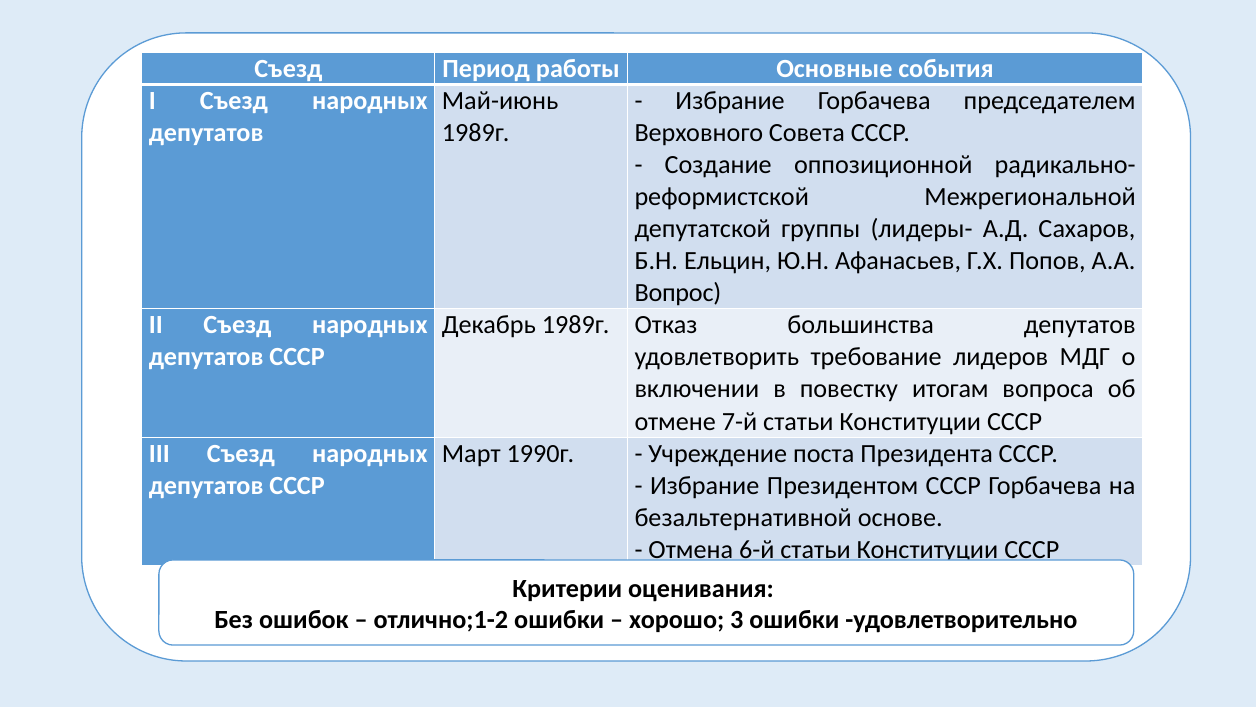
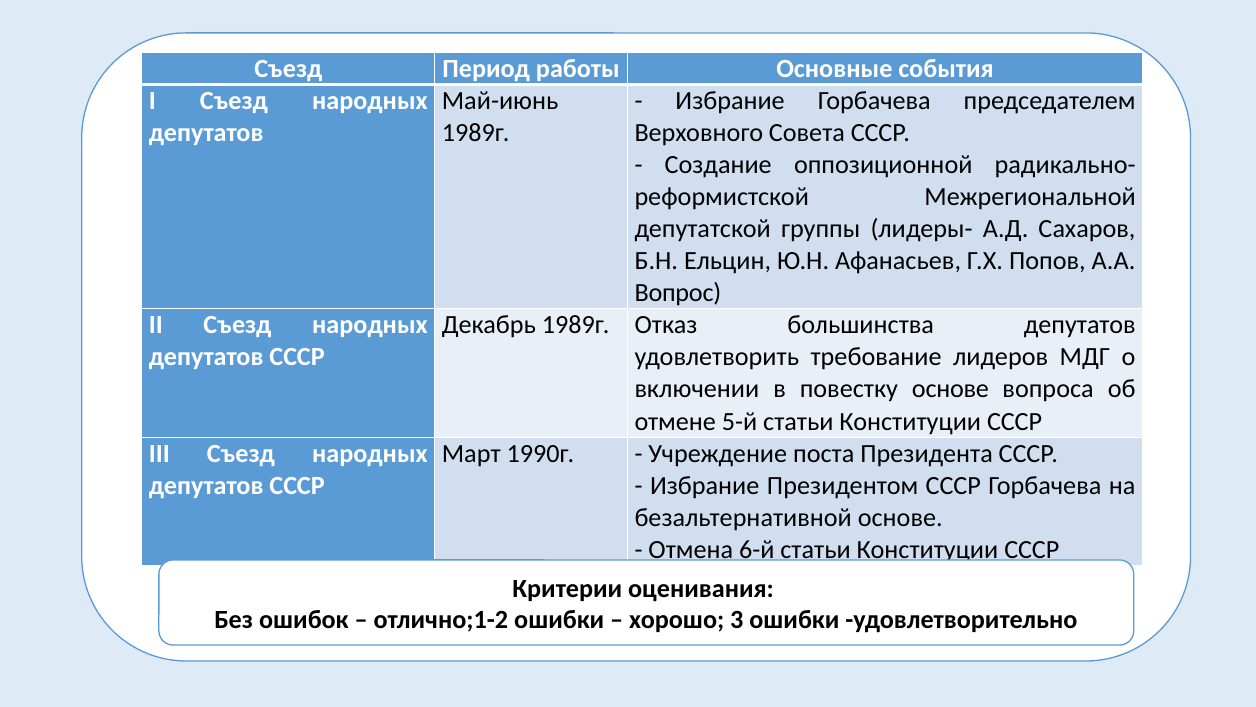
повестку итогам: итогам -> основе
7-й: 7-й -> 5-й
